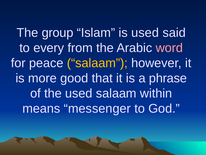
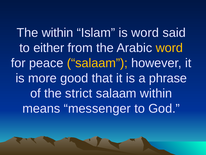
The group: group -> within
is used: used -> word
every: every -> either
word at (169, 48) colour: pink -> yellow
the used: used -> strict
